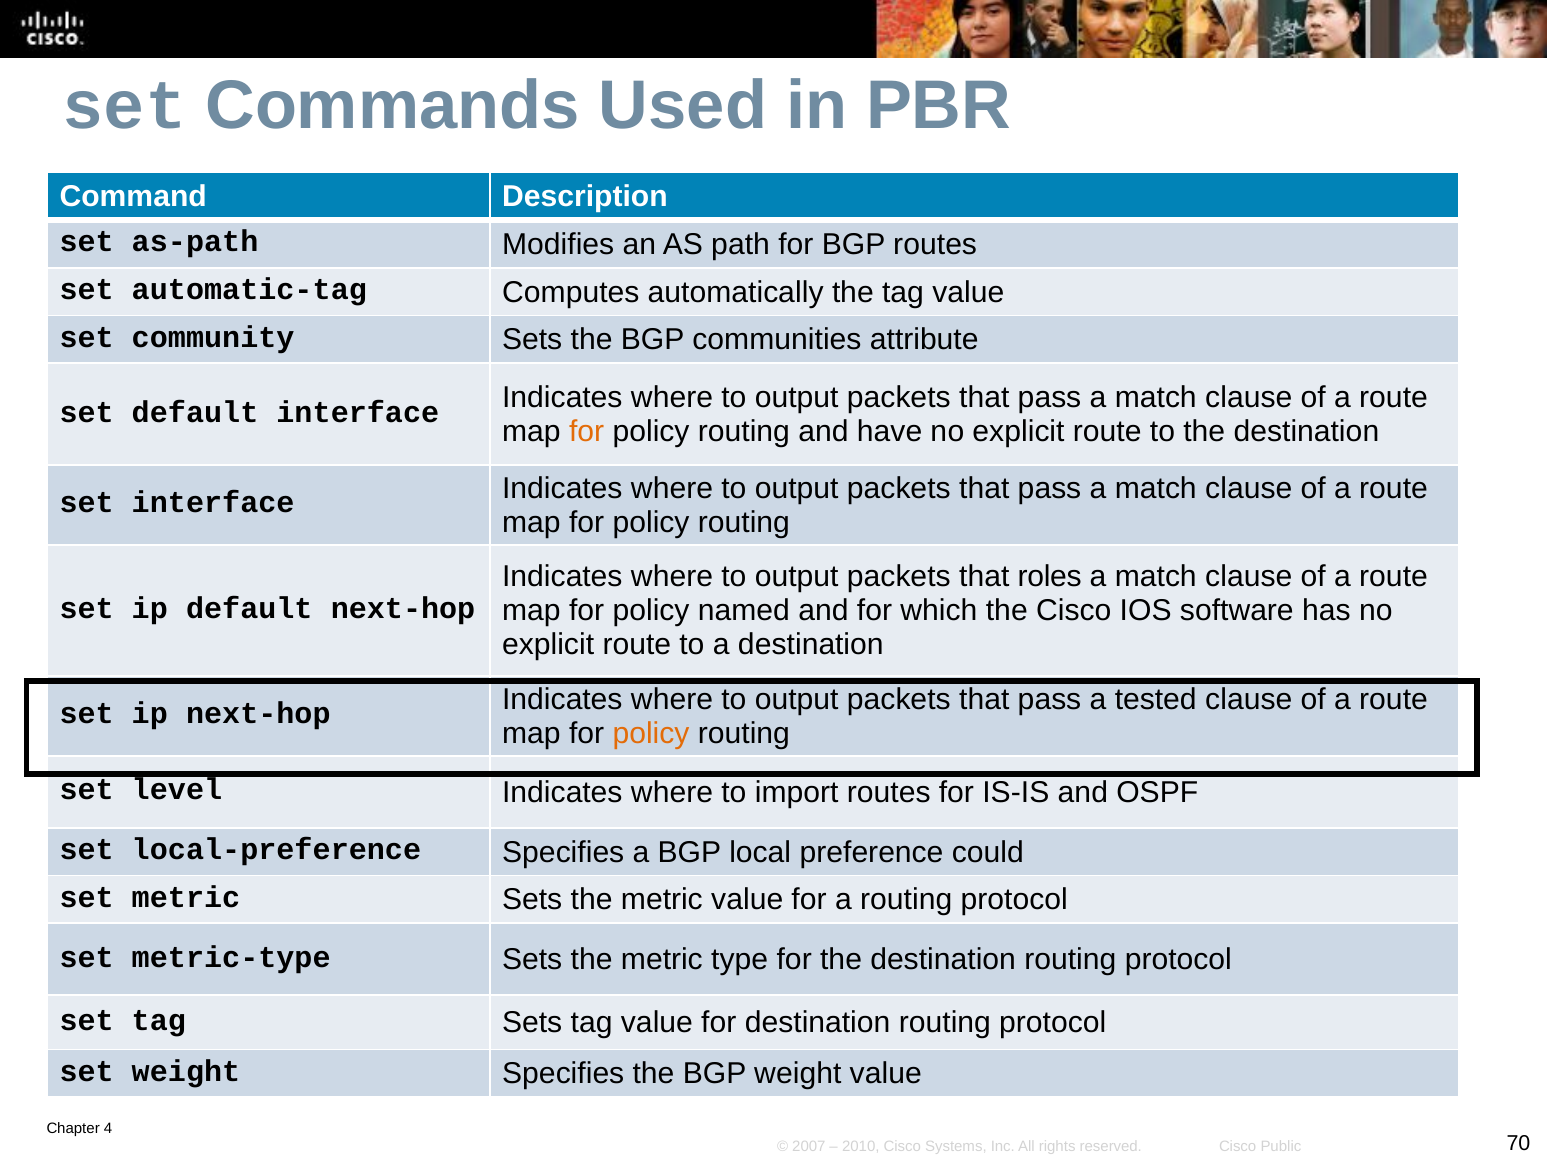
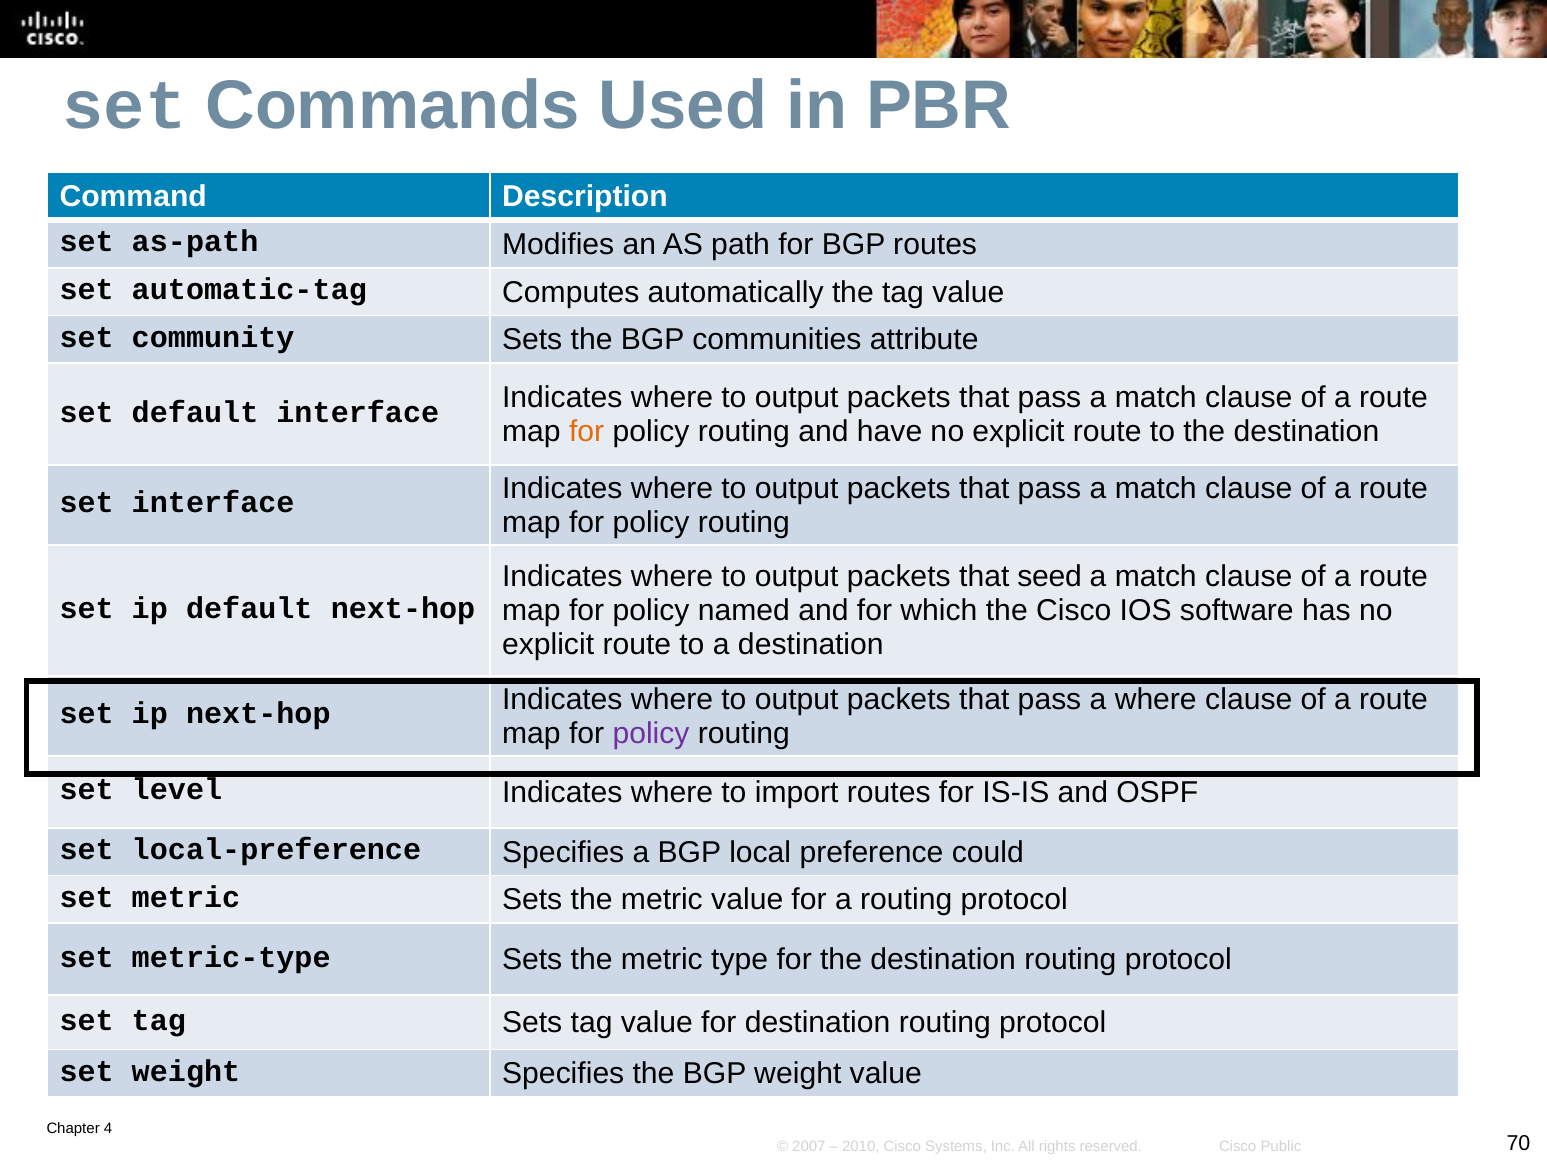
roles: roles -> seed
a tested: tested -> where
policy at (651, 733) colour: orange -> purple
